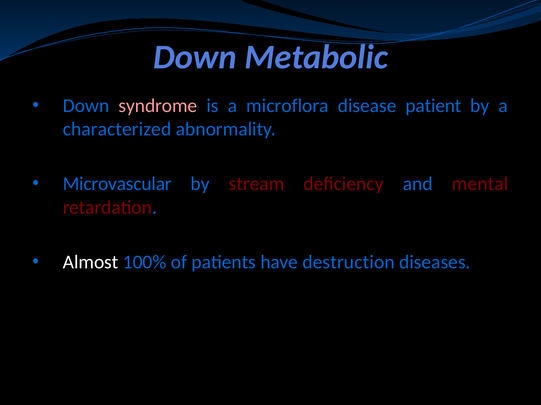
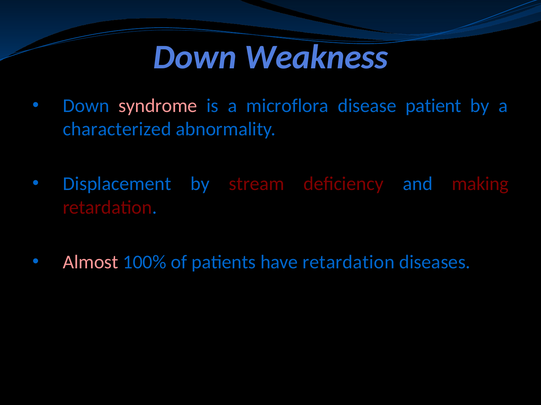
Metabolic: Metabolic -> Weakness
Microvascular: Microvascular -> Displacement
mental: mental -> making
Almost colour: white -> pink
have destruction: destruction -> retardation
